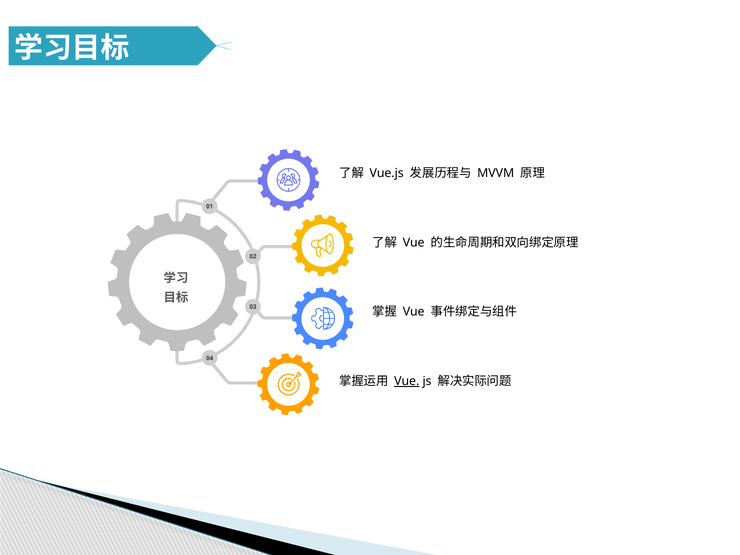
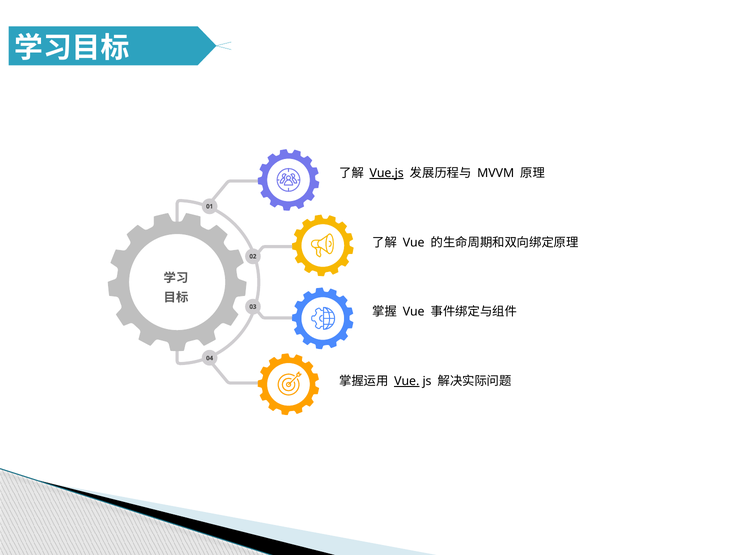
Vue.js underline: none -> present
